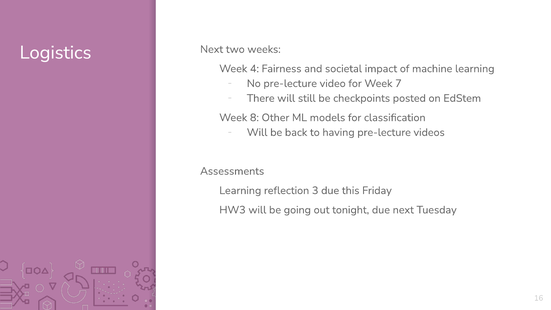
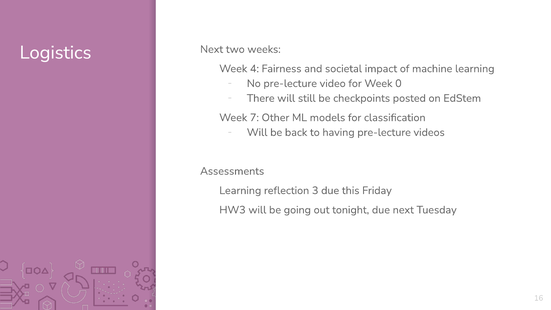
7: 7 -> 0
8: 8 -> 7
